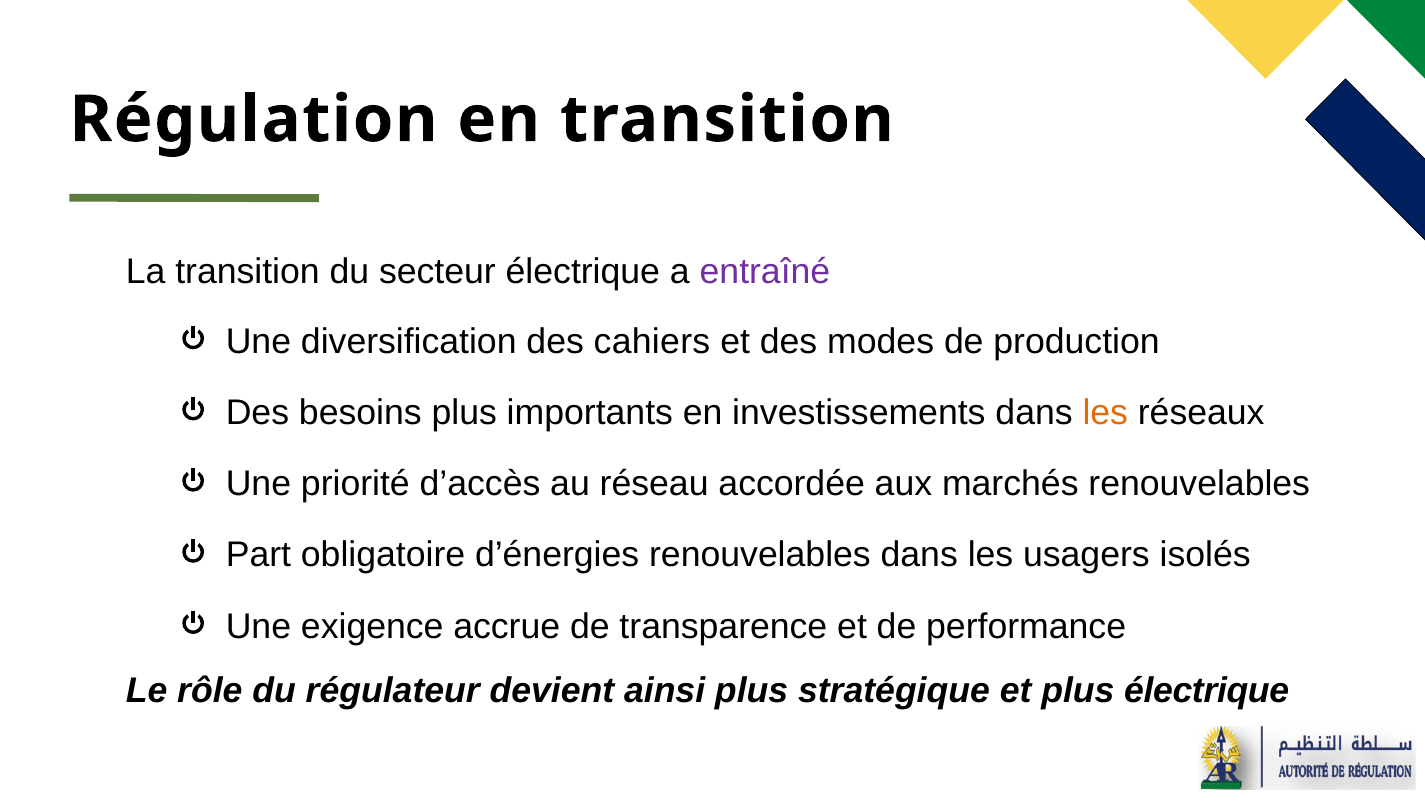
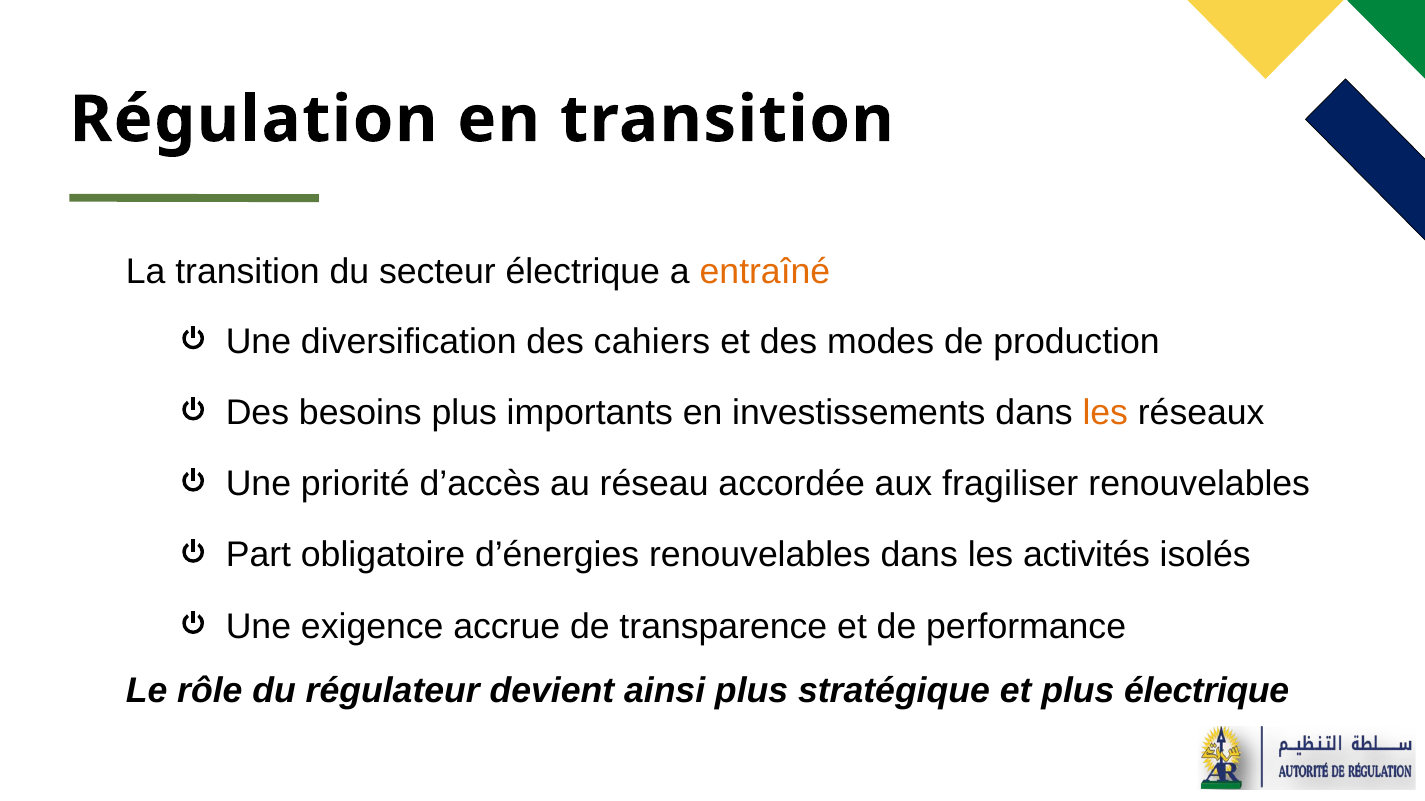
entraîné colour: purple -> orange
marchés: marchés -> fragiliser
usagers: usagers -> activités
